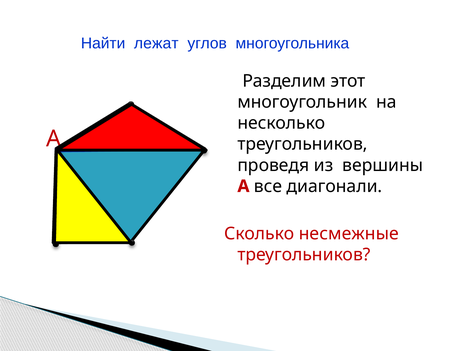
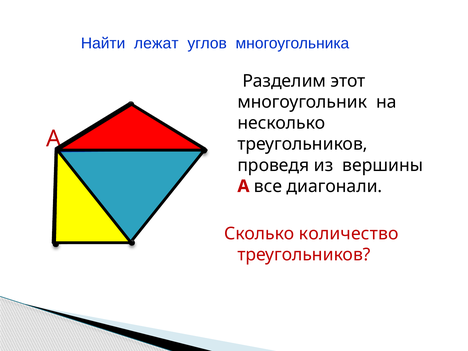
несмежные: несмежные -> количество
